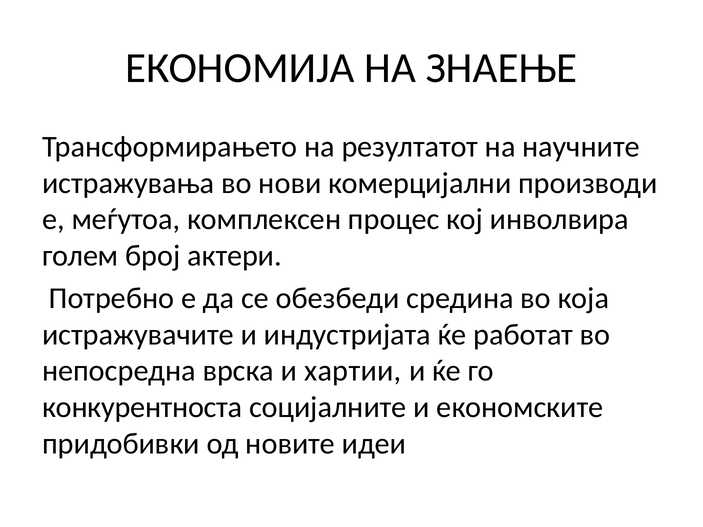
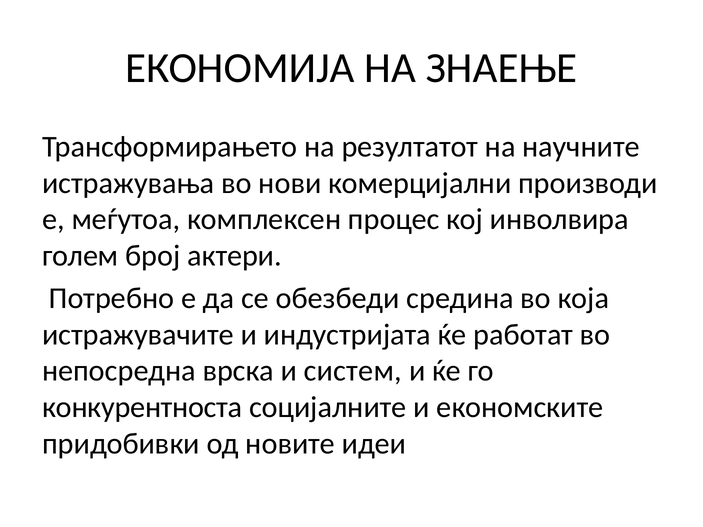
хартии: хартии -> систем
